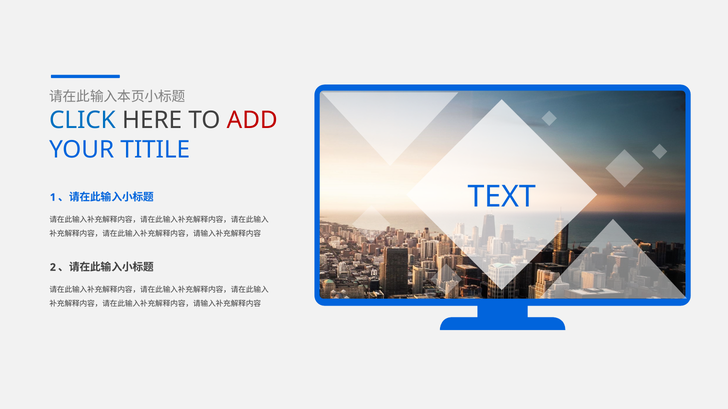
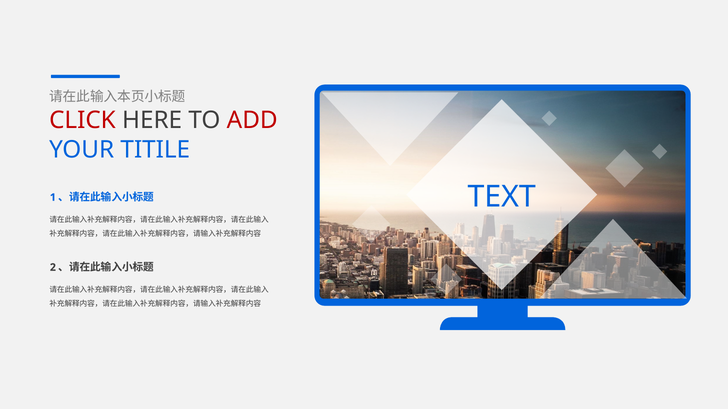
CLICK colour: blue -> red
